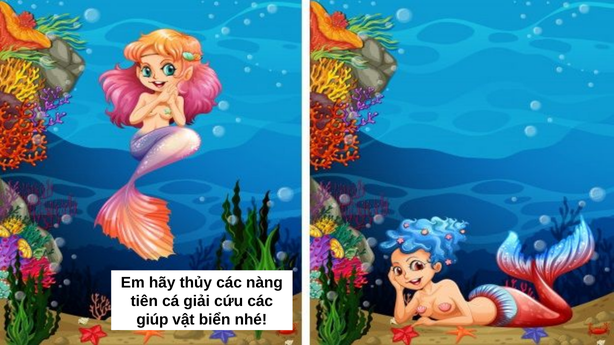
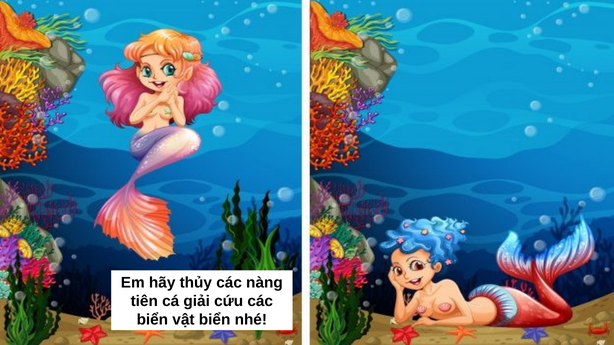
giúp at (152, 320): giúp -> biển
